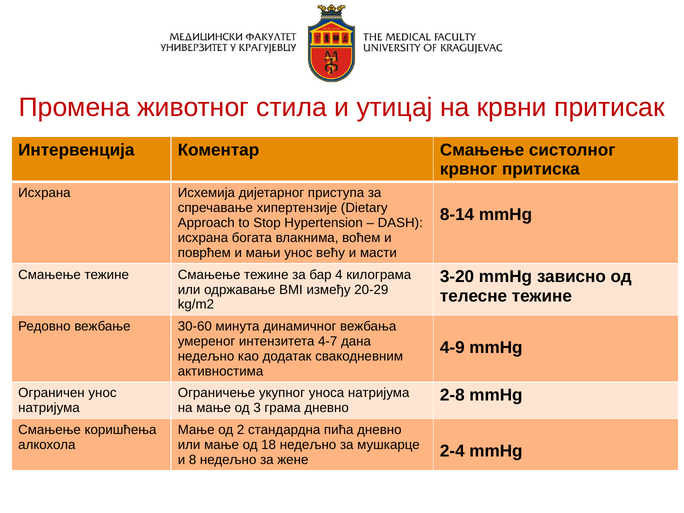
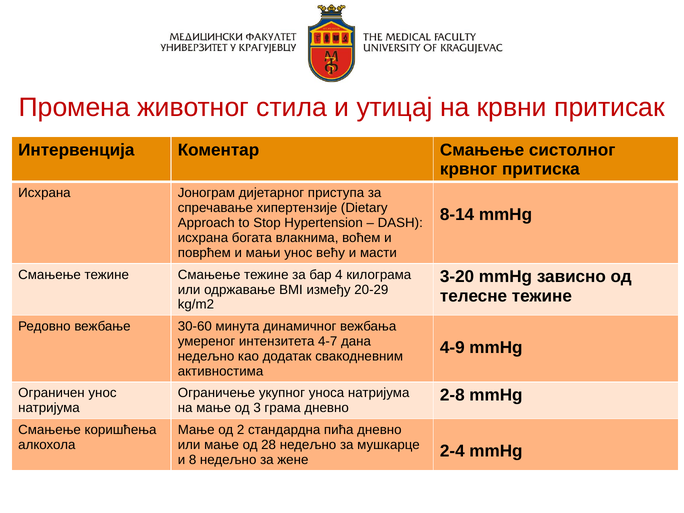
Исхемија: Исхемија -> Јонограм
18: 18 -> 28
